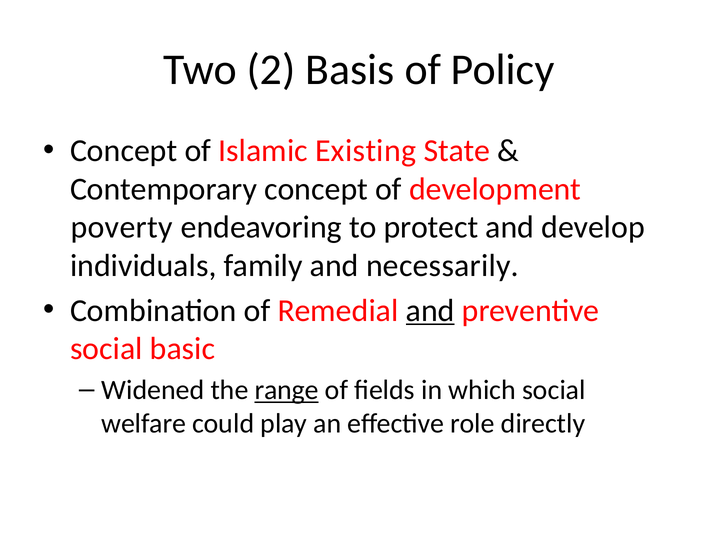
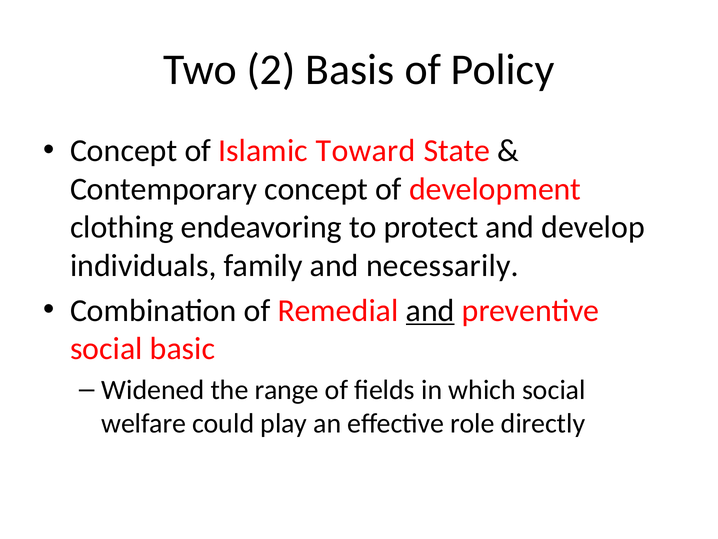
Existing: Existing -> Toward
poverty: poverty -> clothing
range underline: present -> none
